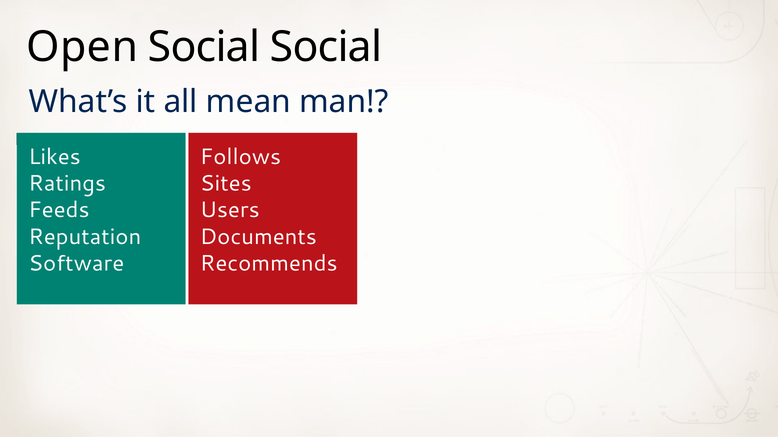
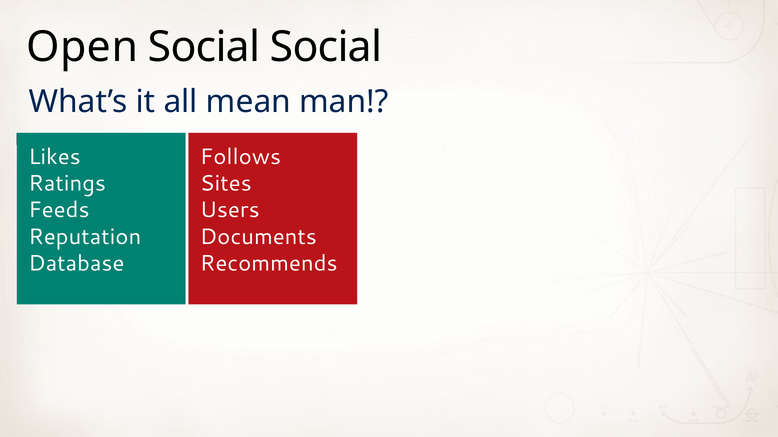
Software: Software -> Database
